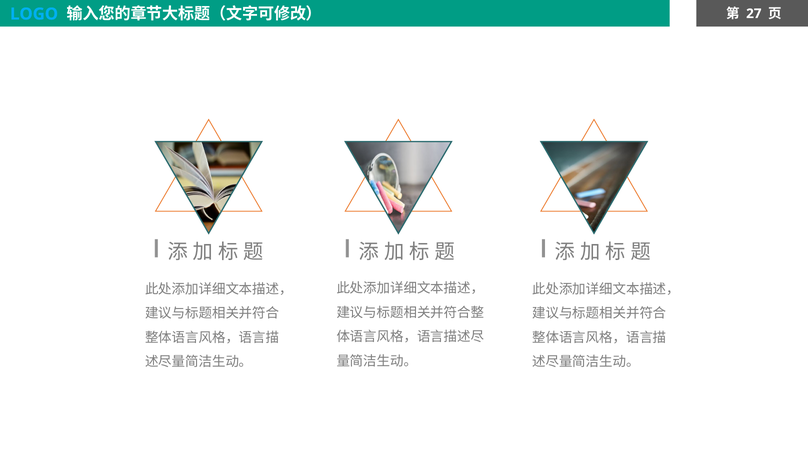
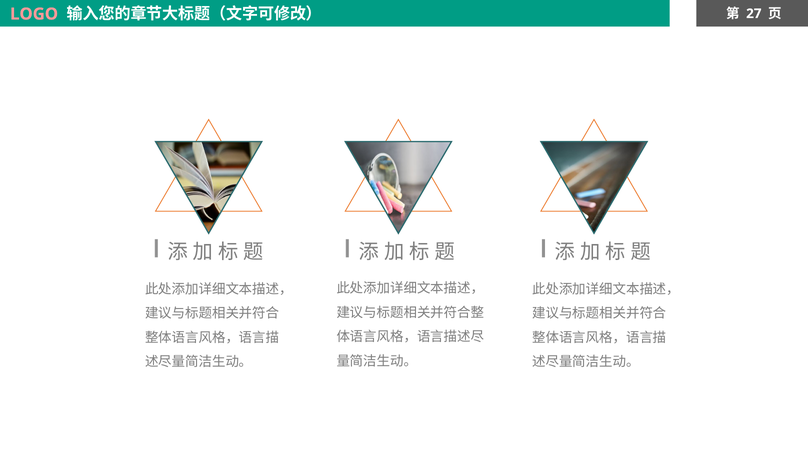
LOGO colour: light blue -> pink
